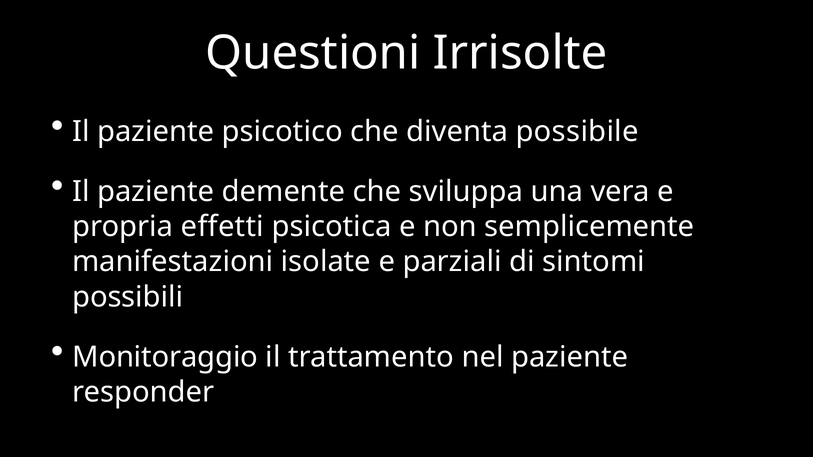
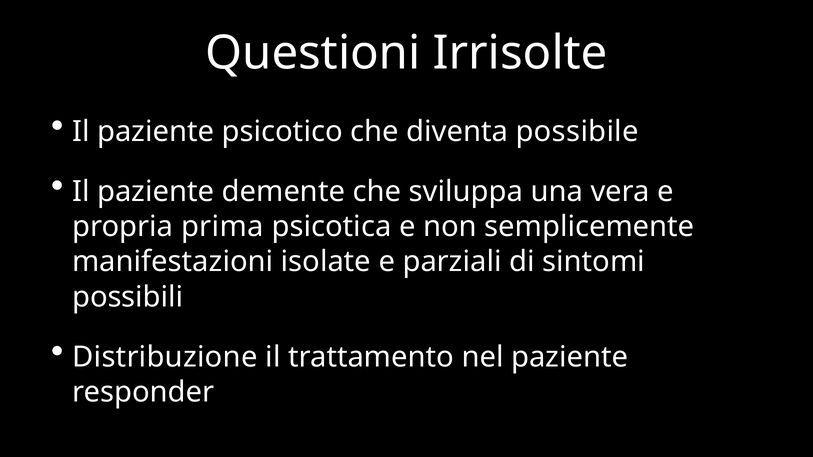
effetti: effetti -> prima
Monitoraggio: Monitoraggio -> Distribuzione
